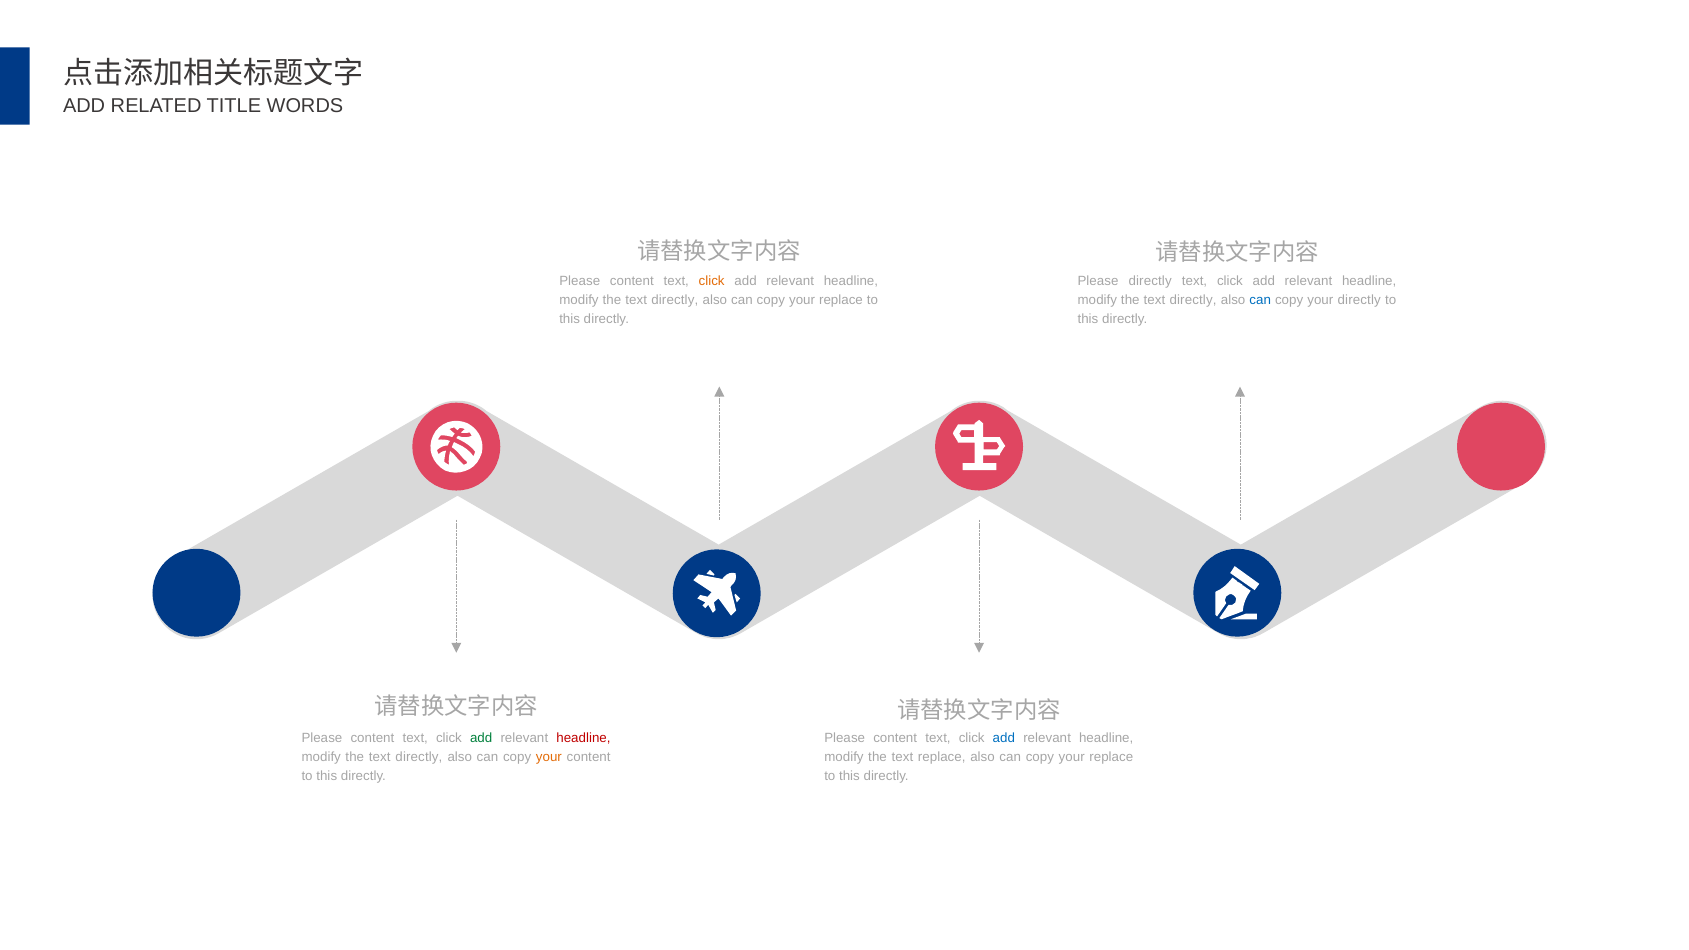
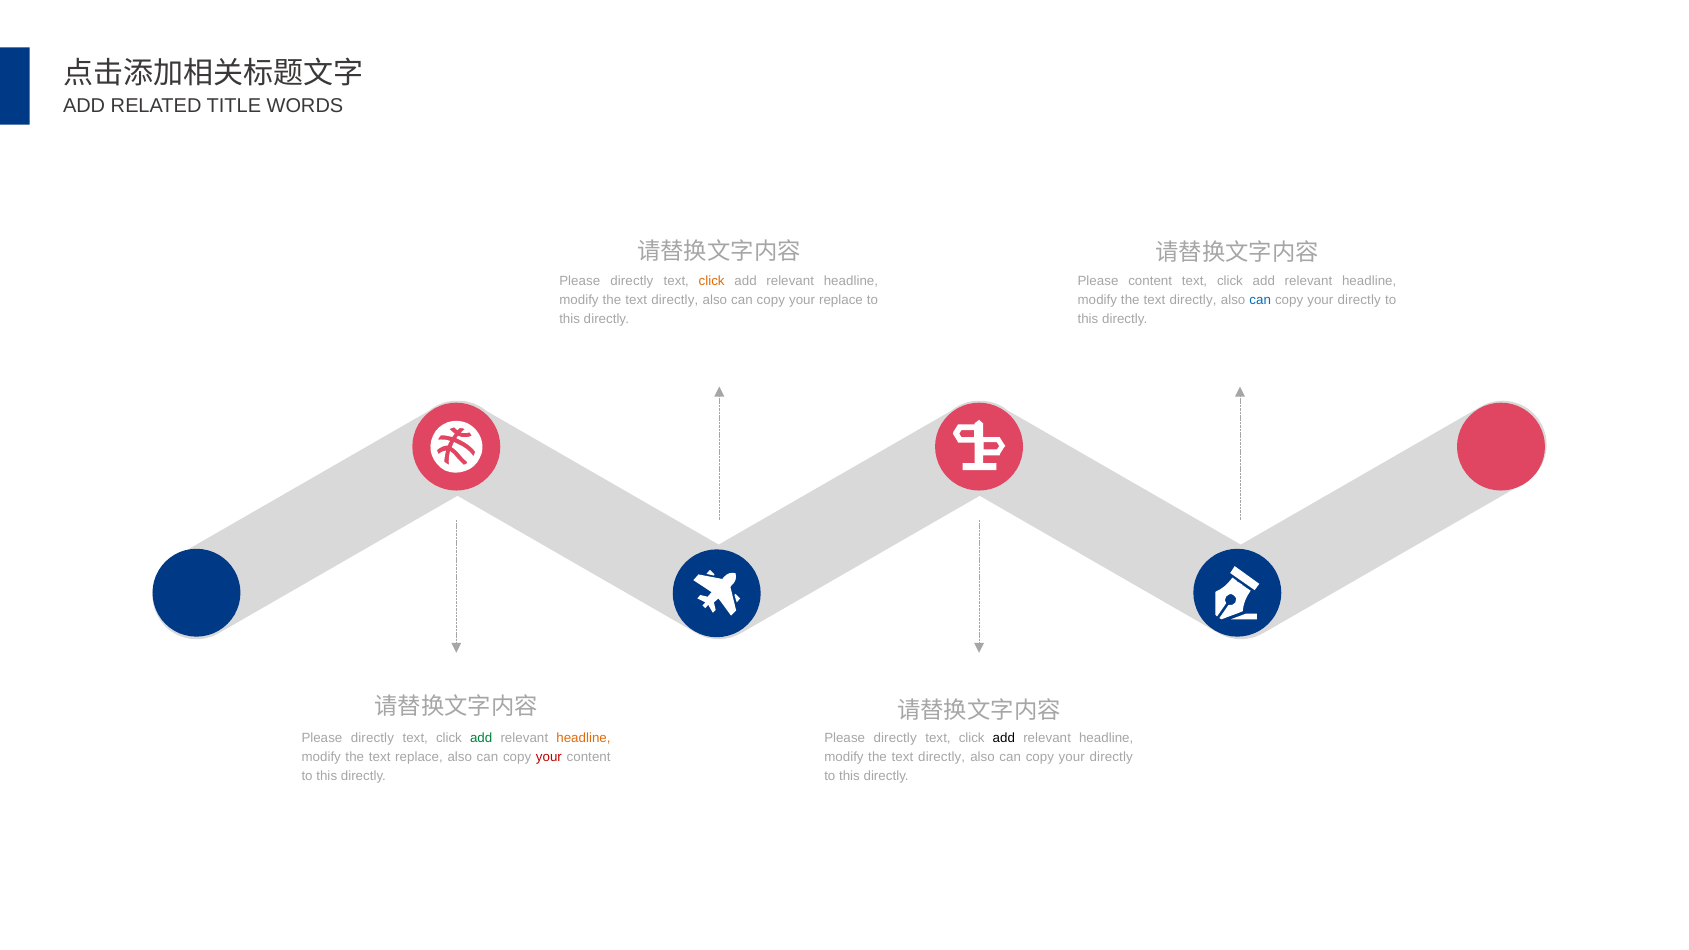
content at (632, 281): content -> directly
Please directly: directly -> content
content at (372, 738): content -> directly
headline at (583, 738) colour: red -> orange
content at (895, 738): content -> directly
add at (1004, 738) colour: blue -> black
directly at (419, 757): directly -> replace
your at (549, 757) colour: orange -> red
replace at (942, 757): replace -> directly
replace at (1111, 757): replace -> directly
